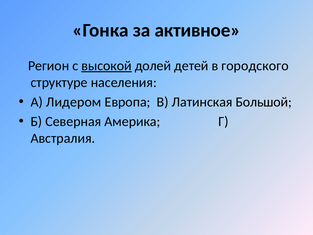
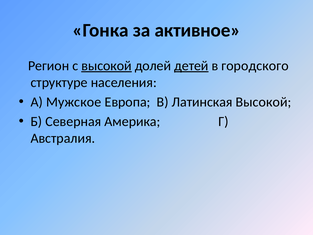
детей underline: none -> present
Лидером: Лидером -> Мужское
Латинская Большой: Большой -> Высокой
